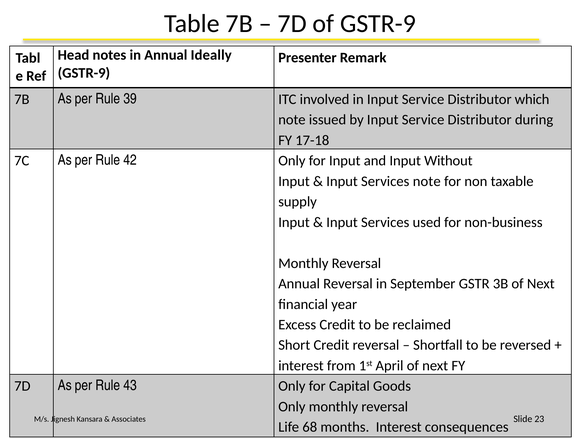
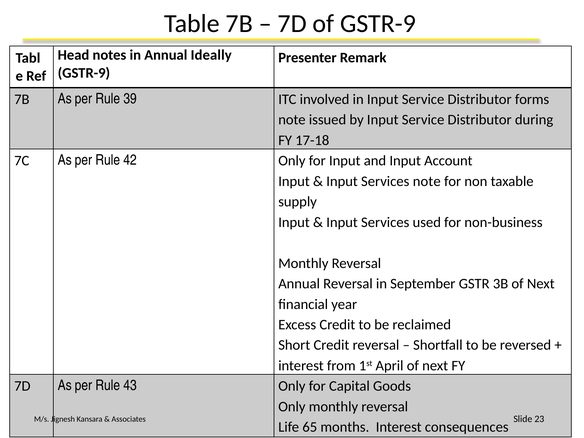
which: which -> forms
Without: Without -> Account
68: 68 -> 65
